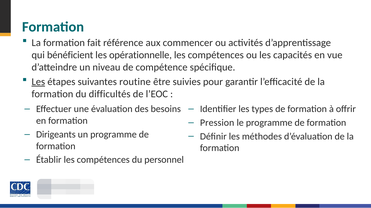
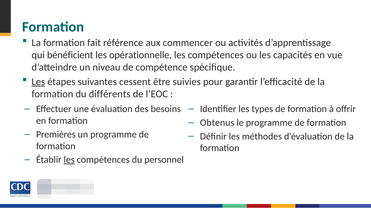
routine: routine -> cessent
difficultés: difficultés -> différents
Pression: Pression -> Obtenus
Dirigeants: Dirigeants -> Premières
les at (69, 160) underline: none -> present
